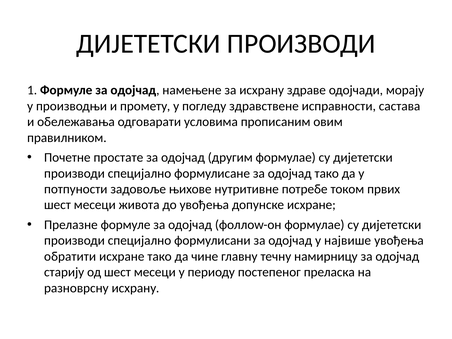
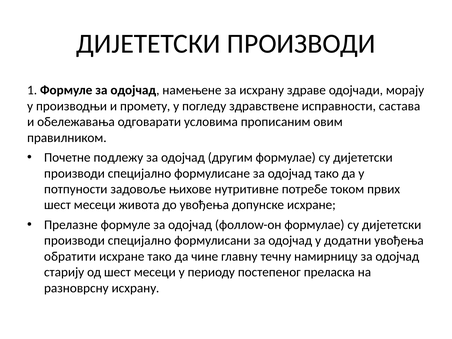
простате: простате -> подлежу
највише: највише -> додатни
